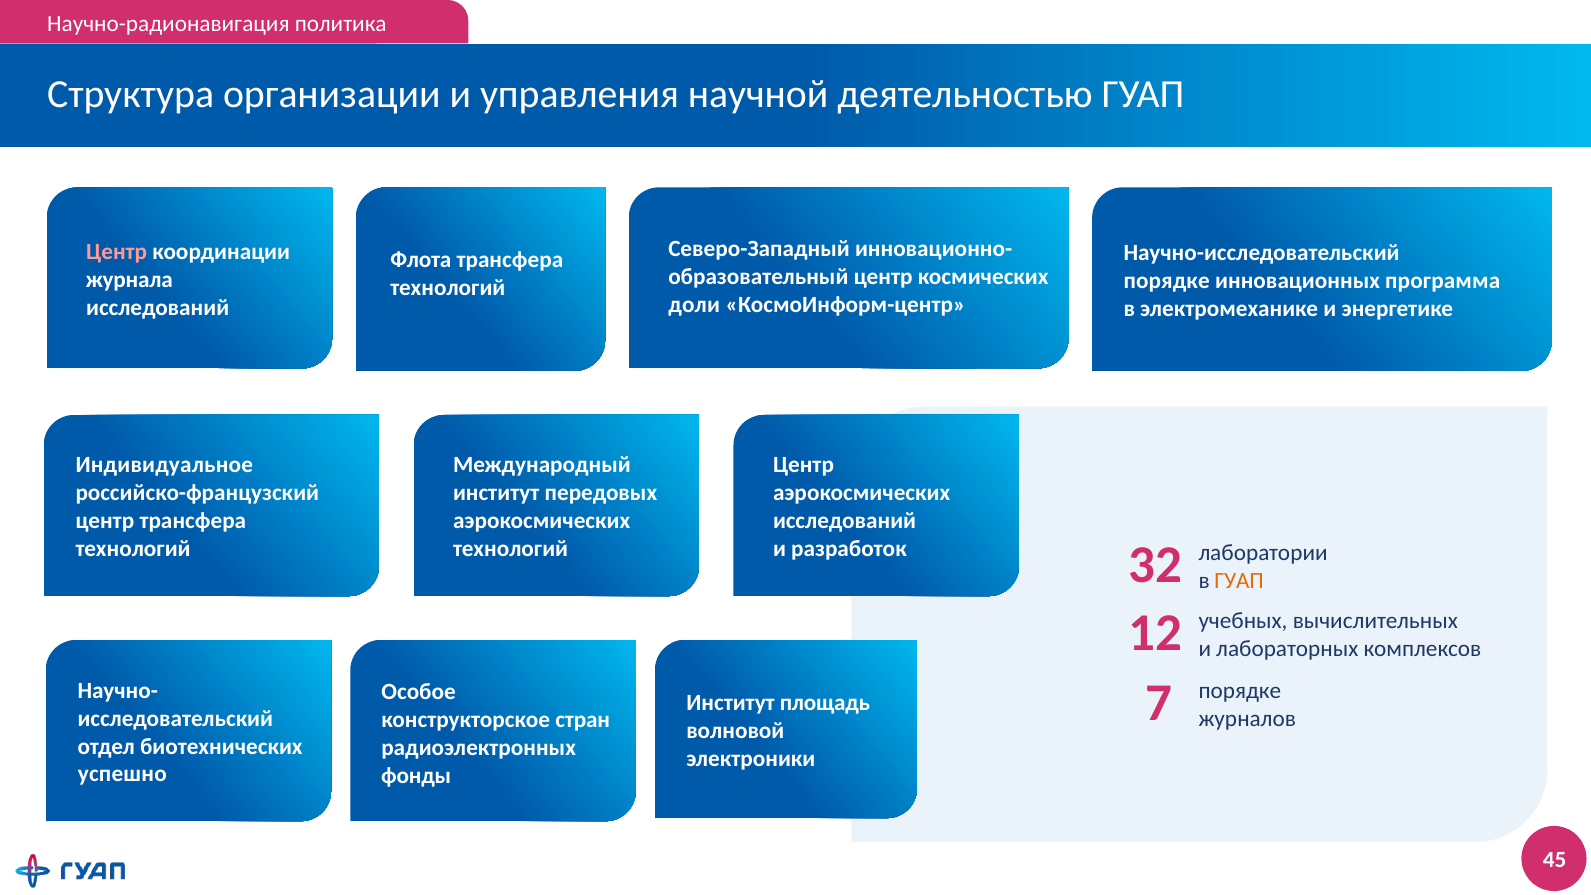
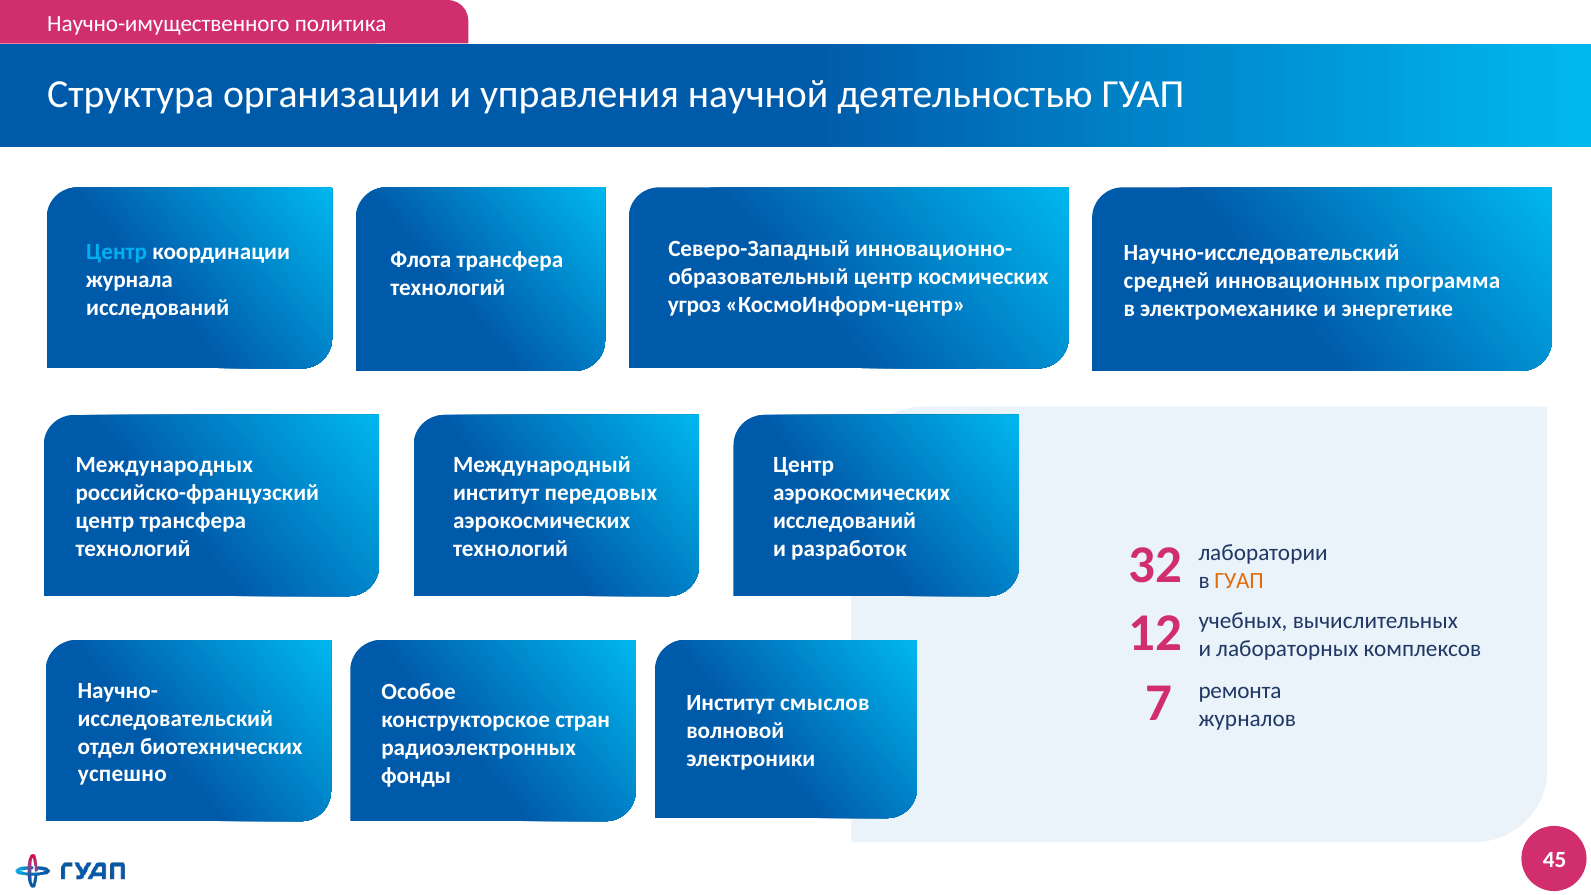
Научно-радионавигация: Научно-радионавигация -> Научно-имущественного
Центр at (117, 252) colour: pink -> light blue
порядке at (1167, 281): порядке -> средней
доли: доли -> угроз
Индивидуальное: Индивидуальное -> Международных
порядке at (1240, 691): порядке -> ремонта
площадь: площадь -> смыслов
